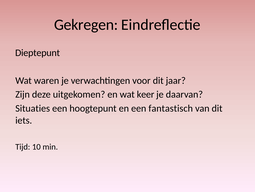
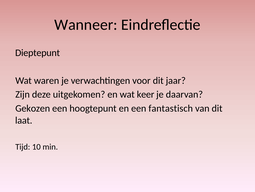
Gekregen: Gekregen -> Wanneer
Situaties: Situaties -> Gekozen
iets: iets -> laat
